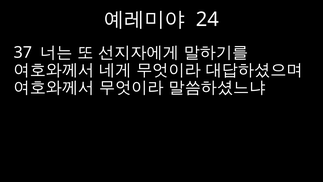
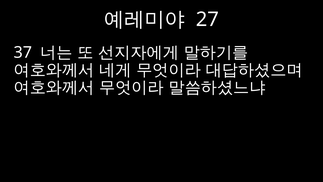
24: 24 -> 27
